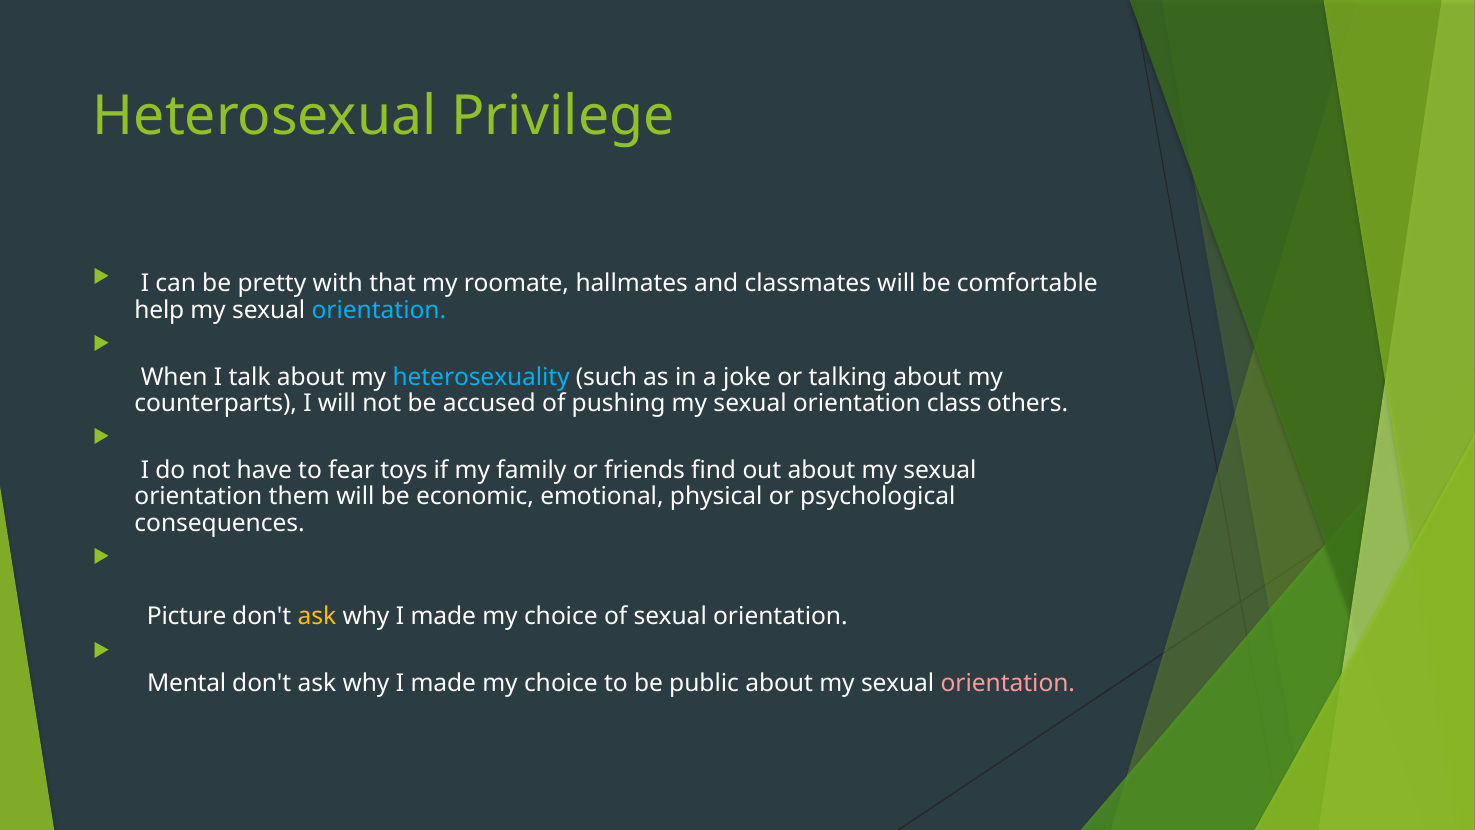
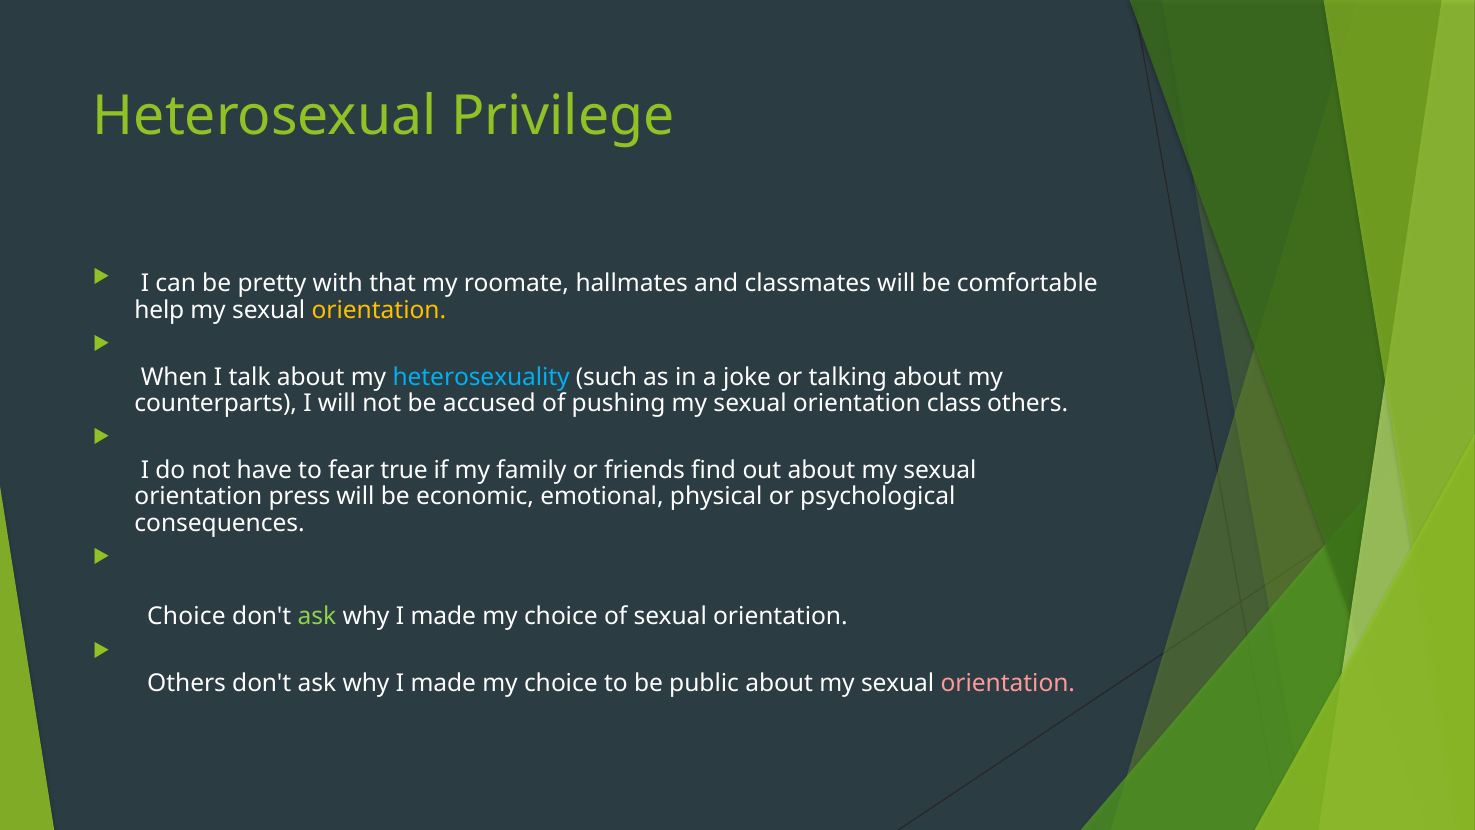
orientation at (379, 310) colour: light blue -> yellow
toys: toys -> true
them: them -> press
Picture at (187, 617): Picture -> Choice
ask at (317, 617) colour: yellow -> light green
Mental at (187, 683): Mental -> Others
